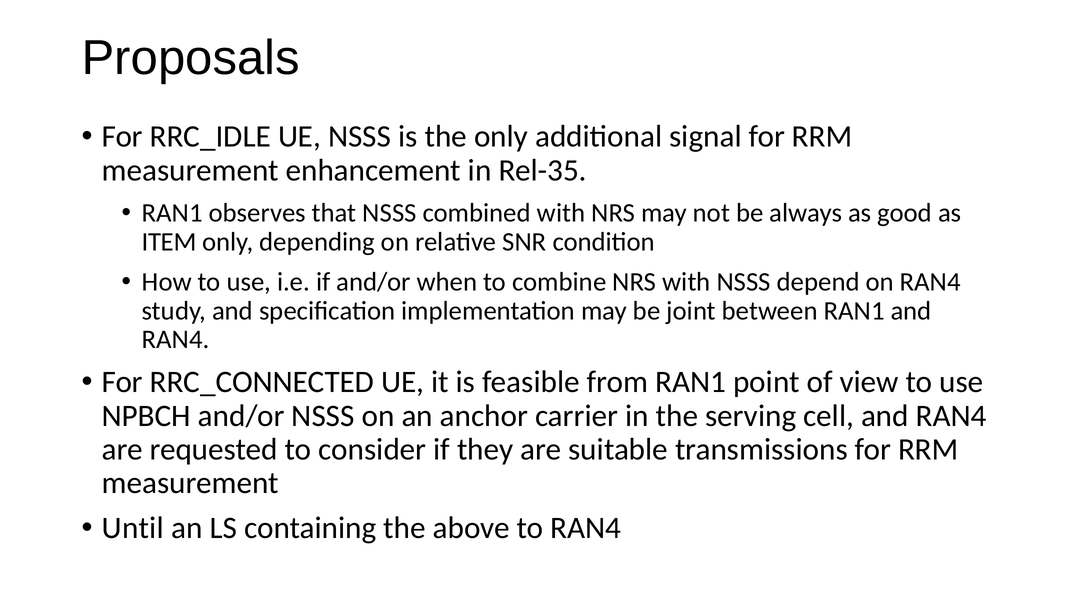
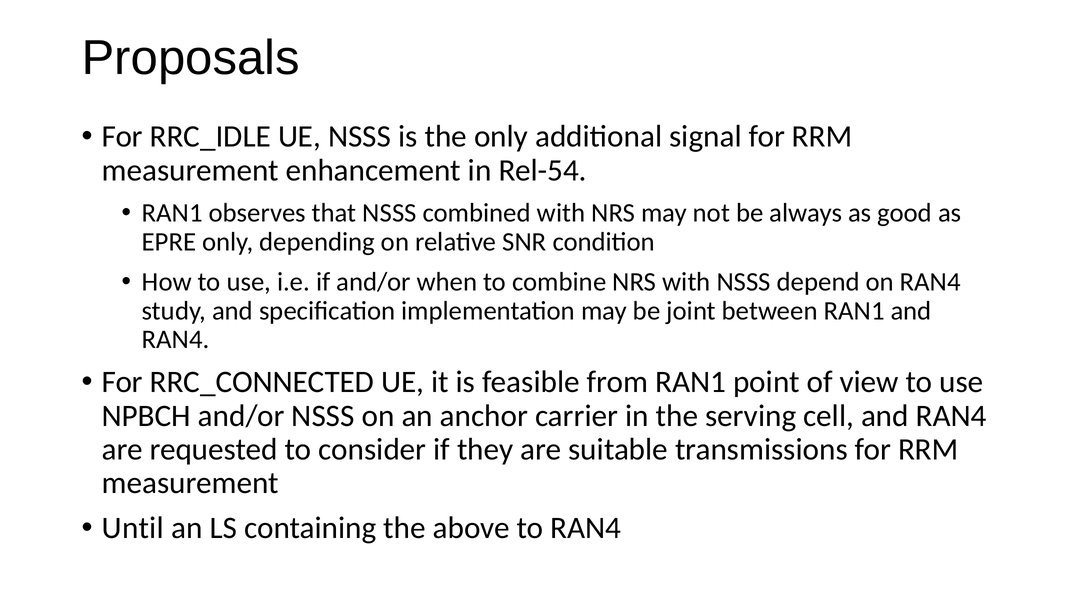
Rel-35: Rel-35 -> Rel-54
ITEM: ITEM -> EPRE
